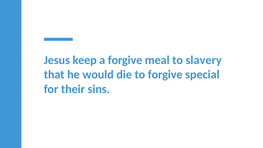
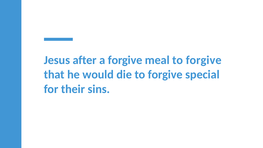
keep: keep -> after
meal to slavery: slavery -> forgive
